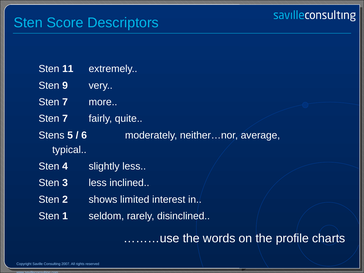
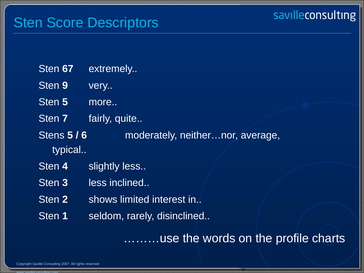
11: 11 -> 67
7 at (65, 102): 7 -> 5
